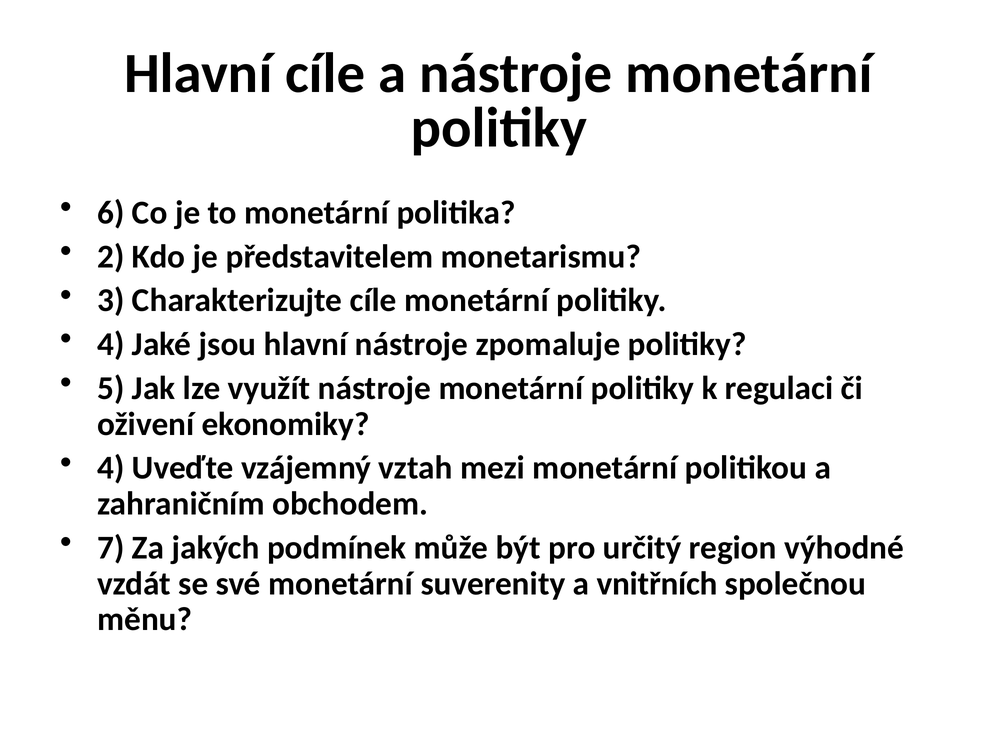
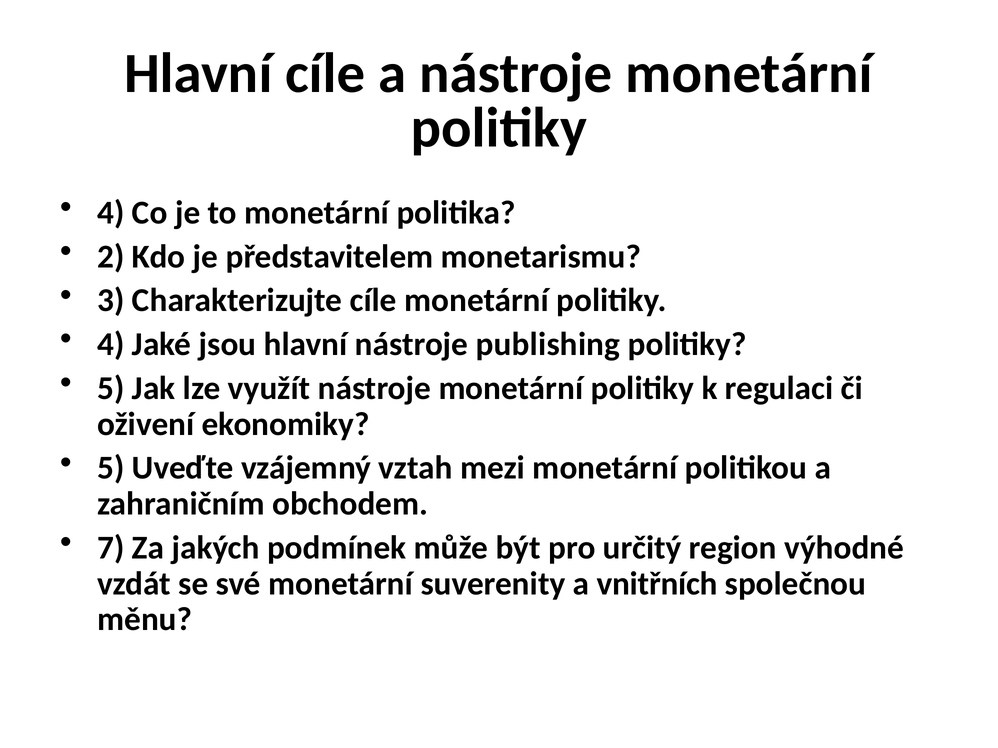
6 at (111, 213): 6 -> 4
zpomaluje: zpomaluje -> publishing
4 at (111, 468): 4 -> 5
